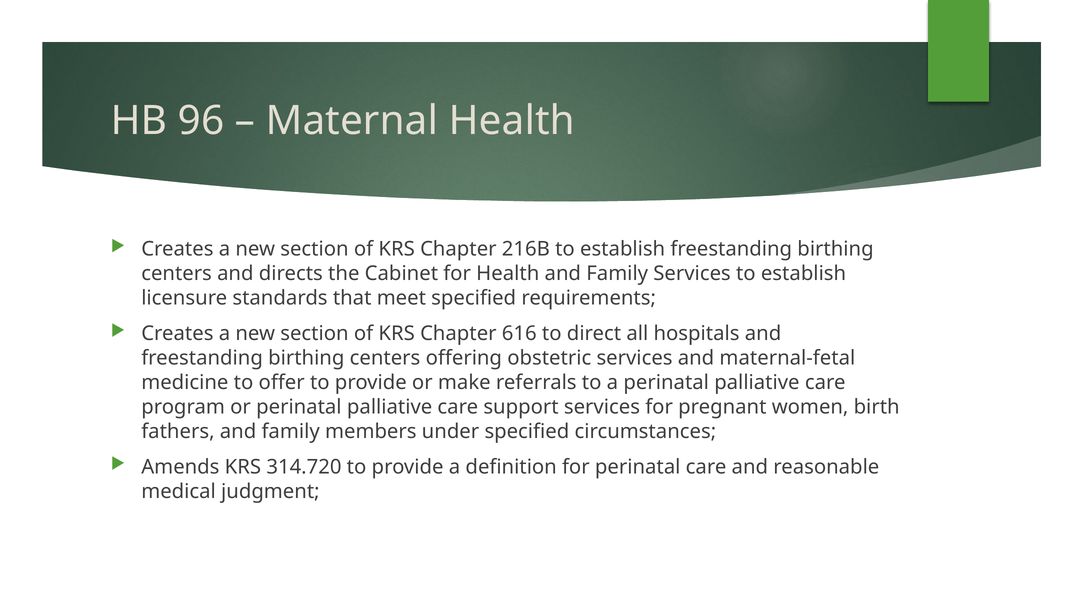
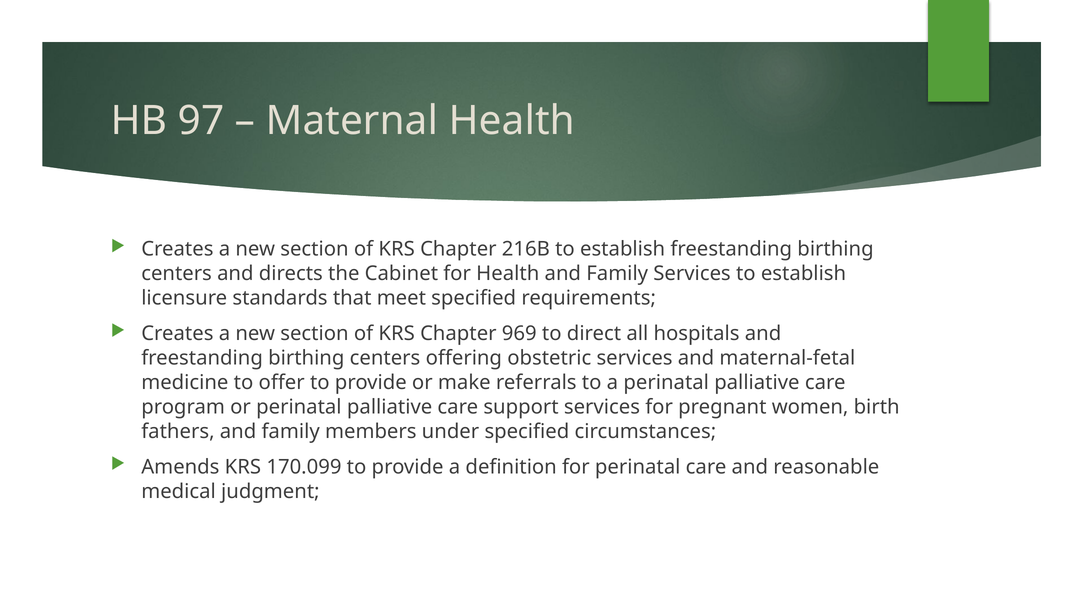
96: 96 -> 97
616: 616 -> 969
314.720: 314.720 -> 170.099
